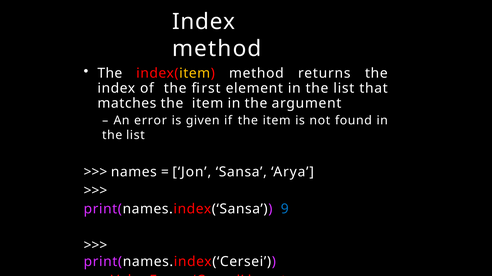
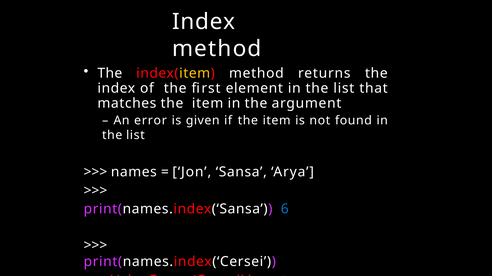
9: 9 -> 6
